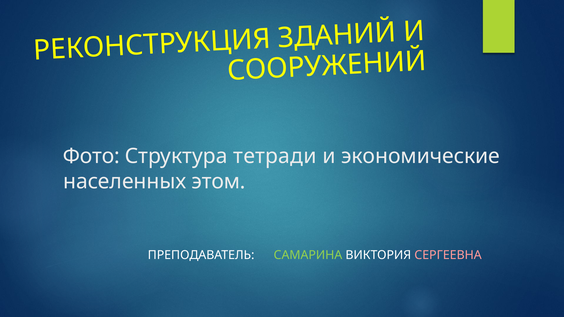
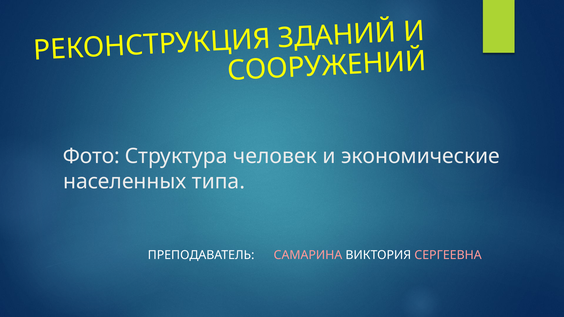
тетради: тетради -> человек
этом: этом -> типа
САМАРИНА colour: light green -> pink
